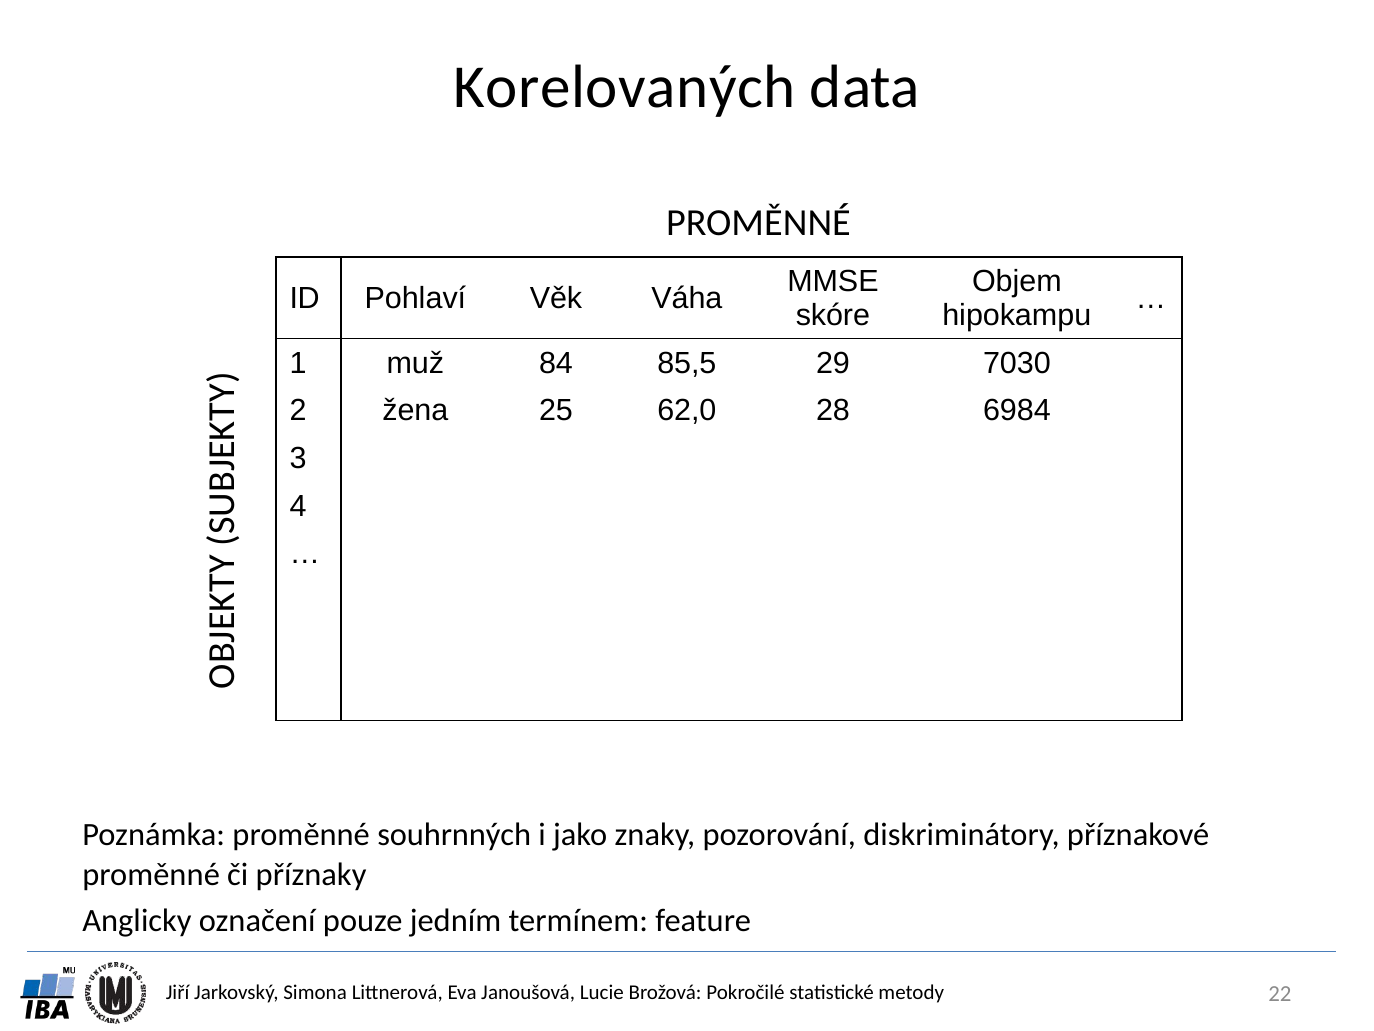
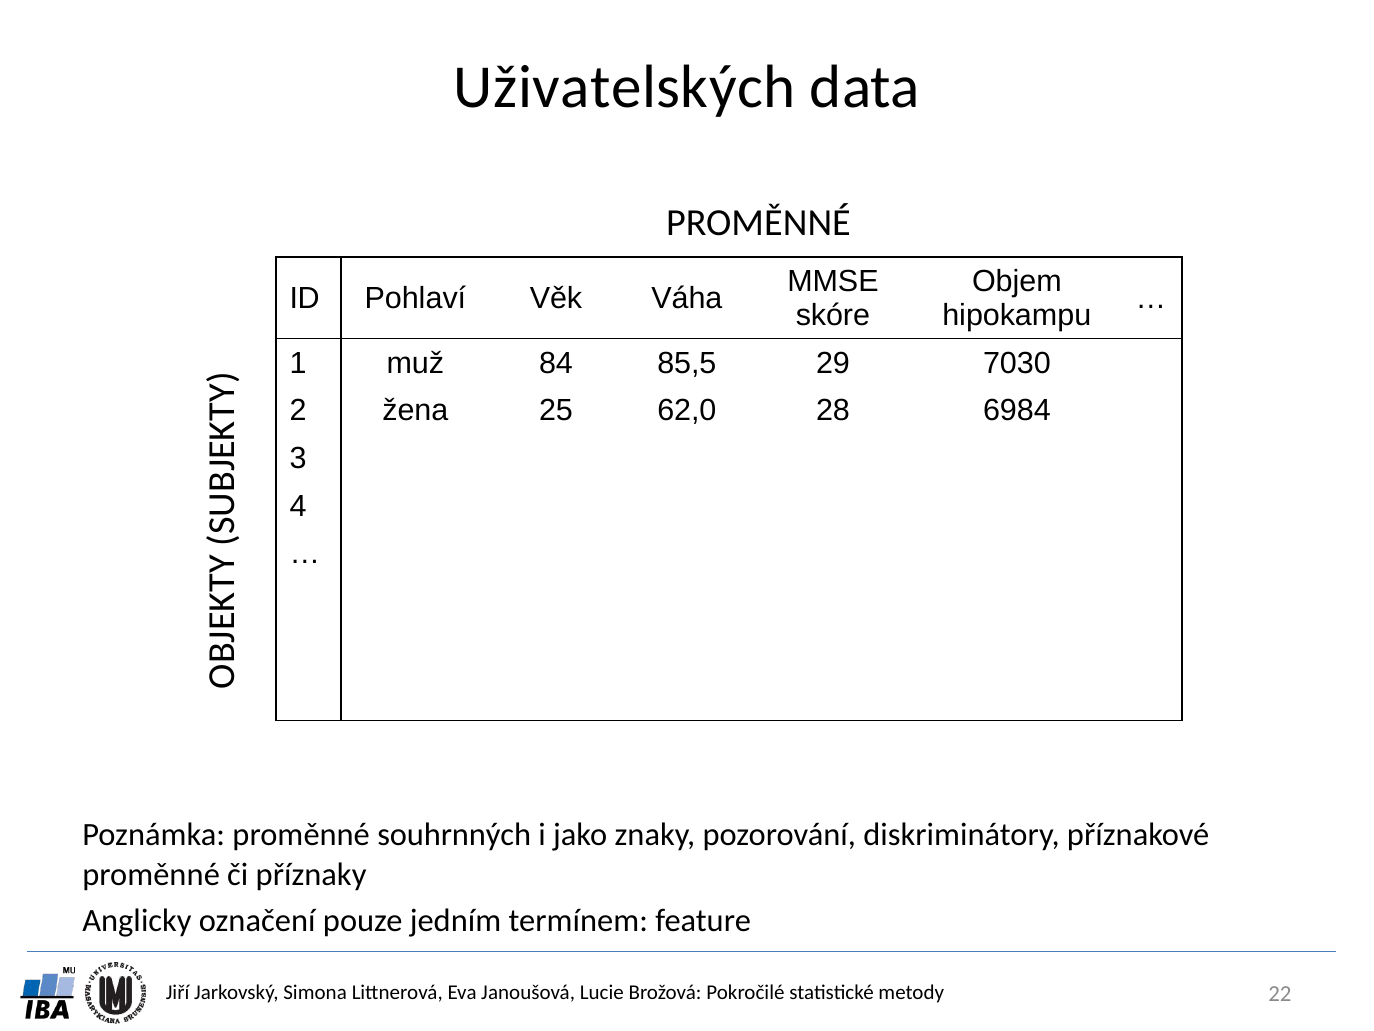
Korelovaných: Korelovaných -> Uživatelských
